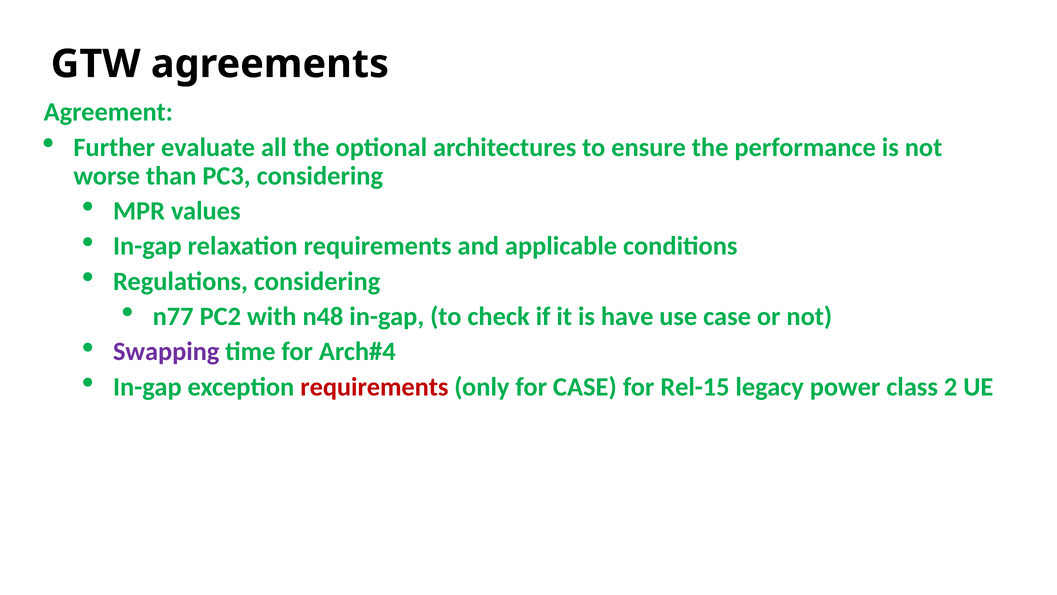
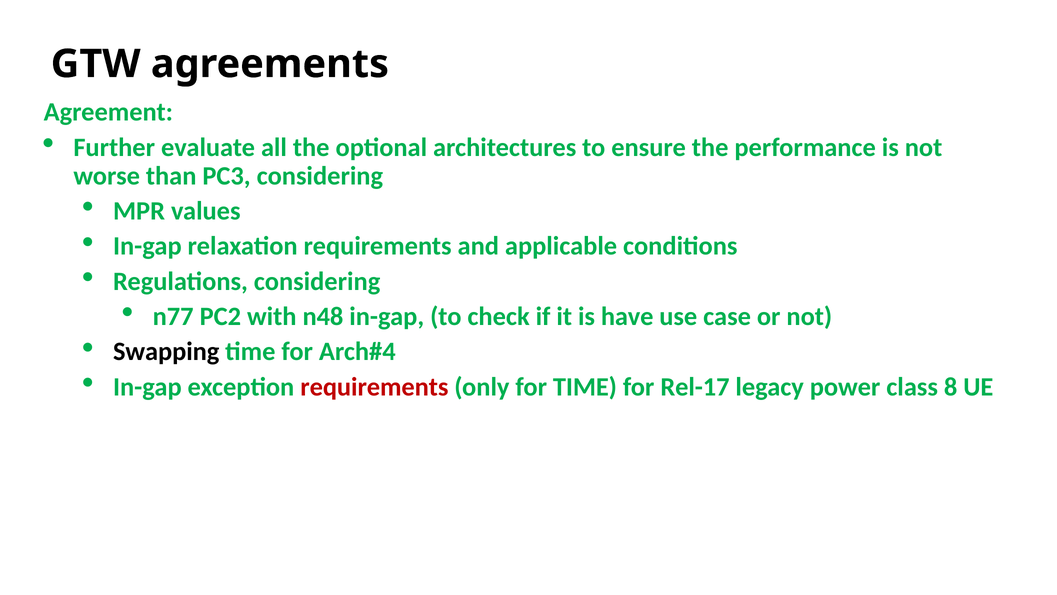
Swapping colour: purple -> black
for CASE: CASE -> TIME
Rel-15: Rel-15 -> Rel-17
2: 2 -> 8
